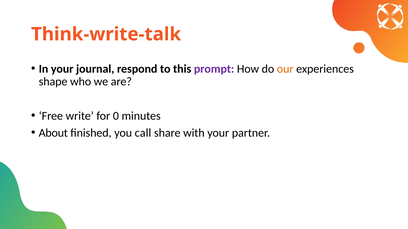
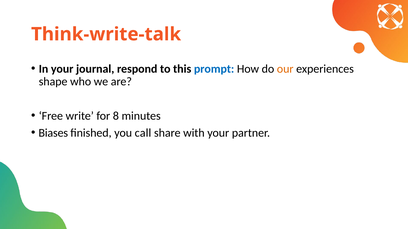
prompt colour: purple -> blue
0: 0 -> 8
About: About -> Biases
